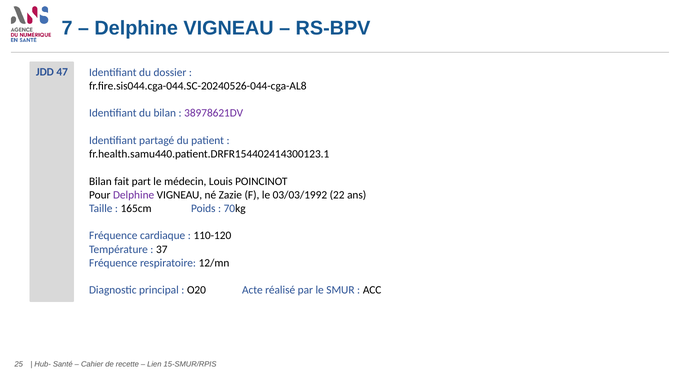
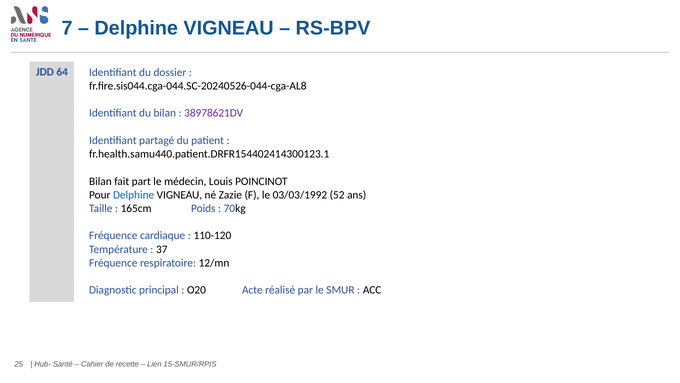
47: 47 -> 64
Delphine at (134, 195) colour: purple -> blue
22: 22 -> 52
